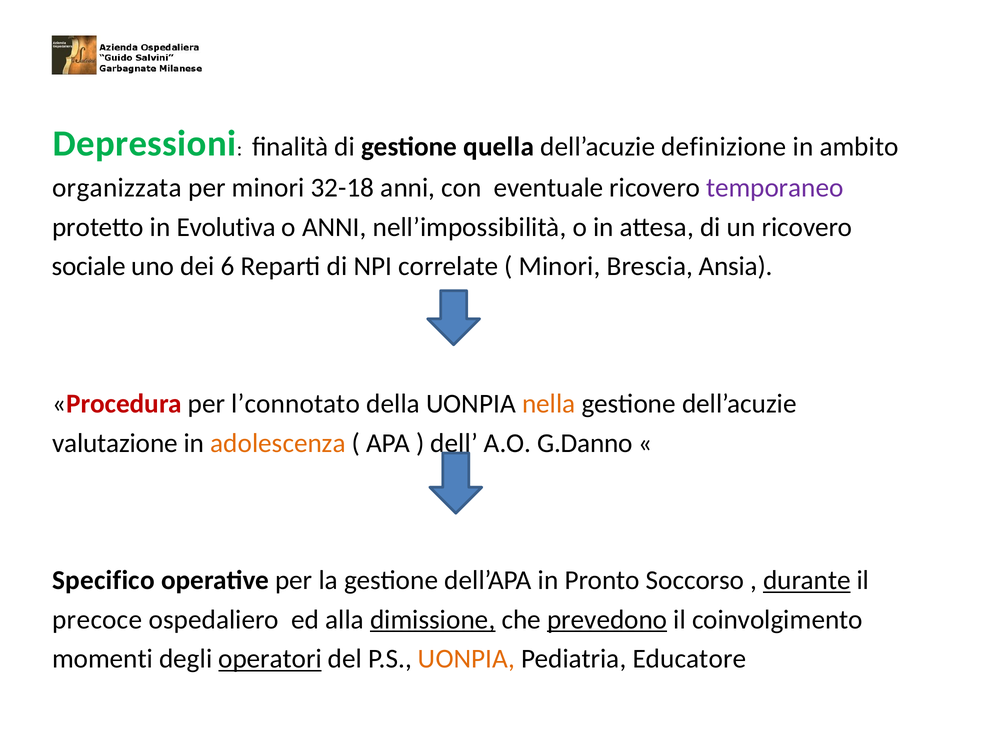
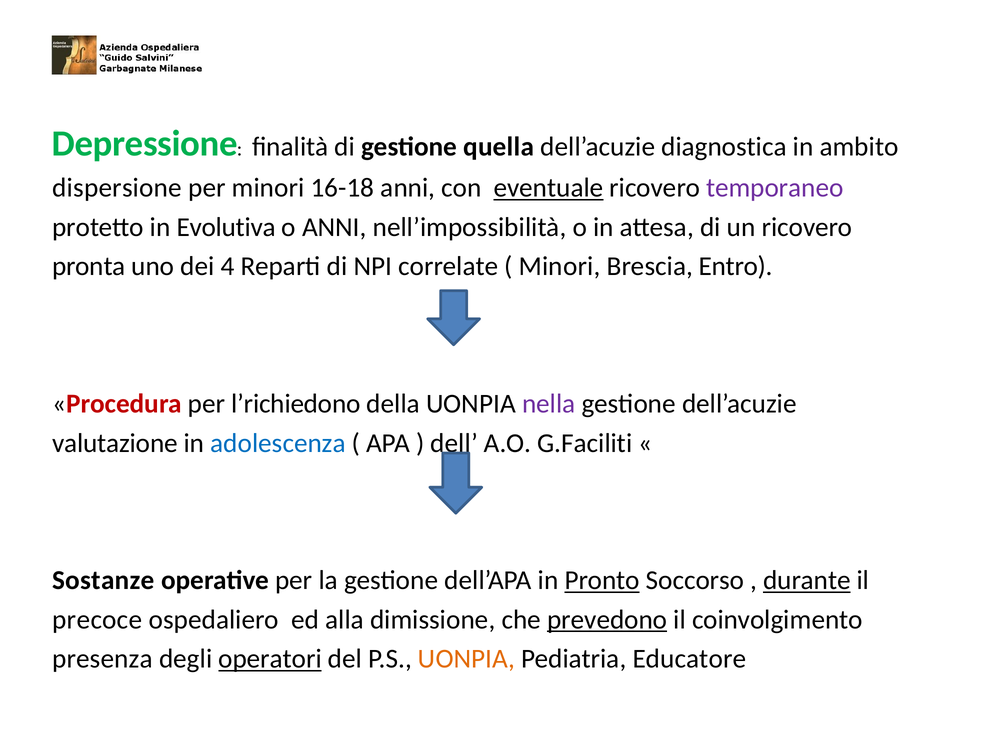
Depressioni: Depressioni -> Depressione
definizione: definizione -> diagnostica
organizzata: organizzata -> dispersione
32-18: 32-18 -> 16-18
eventuale underline: none -> present
sociale: sociale -> pronta
6: 6 -> 4
Ansia: Ansia -> Entro
l’connotato: l’connotato -> l’richiedono
nella colour: orange -> purple
adolescenza colour: orange -> blue
G.Danno: G.Danno -> G.Faciliti
Specifico: Specifico -> Sostanze
Pronto underline: none -> present
dimissione underline: present -> none
momenti: momenti -> presenza
